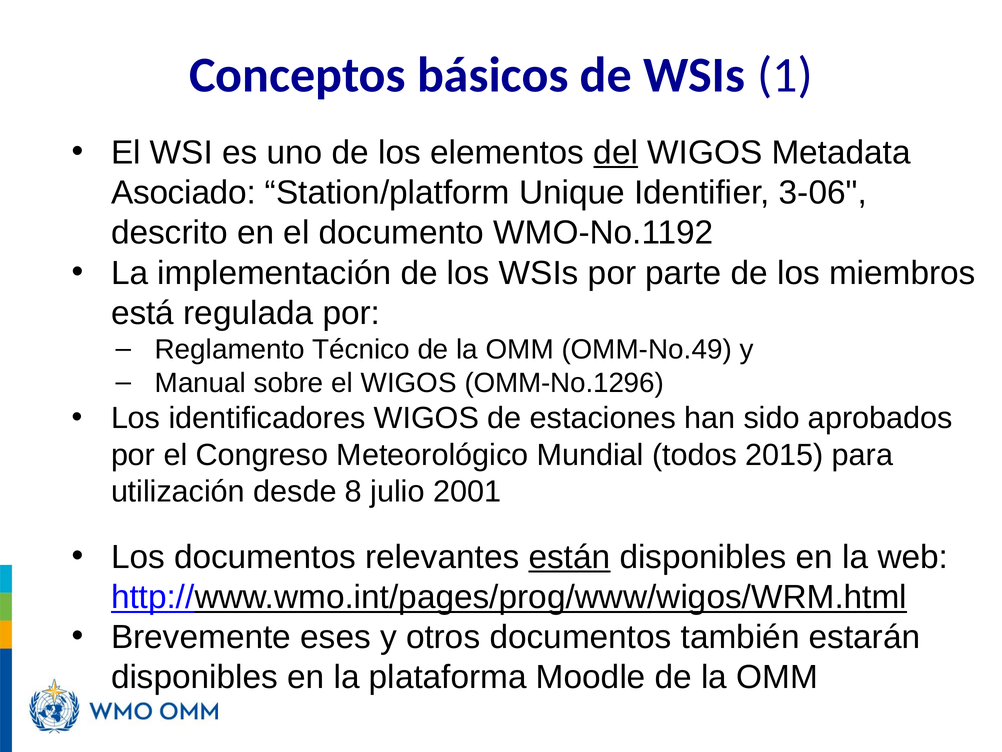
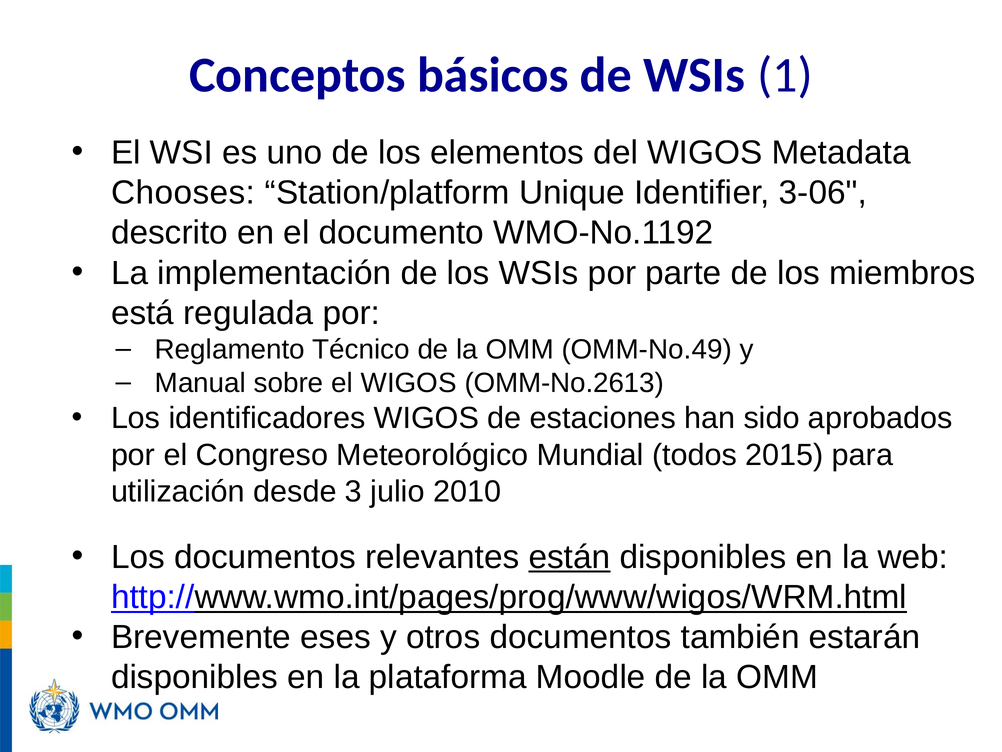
del underline: present -> none
Asociado: Asociado -> Chooses
OMM-No.1296: OMM-No.1296 -> OMM-No.2613
8: 8 -> 3
2001: 2001 -> 2010
